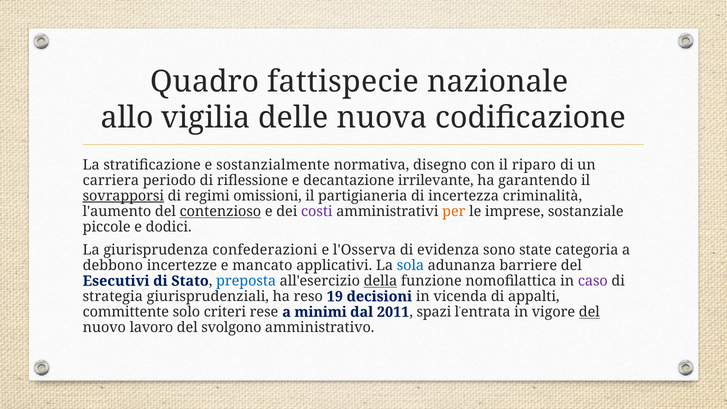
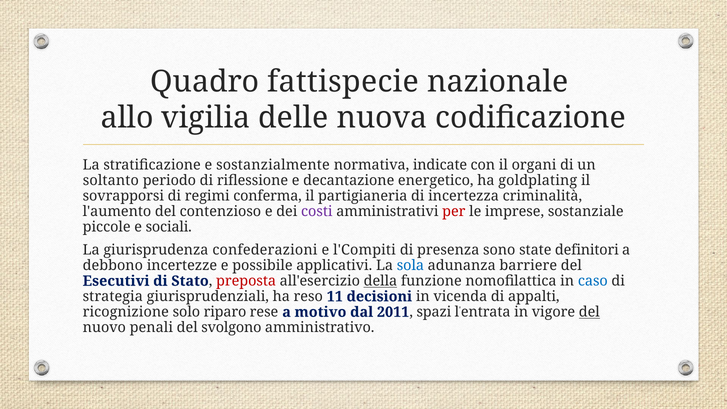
disegno: disegno -> indicate
riparo: riparo -> organi
carriera: carriera -> soltanto
irrilevante: irrilevante -> energetico
garantendo: garantendo -> goldplating
sovrapporsi underline: present -> none
omissioni: omissioni -> conferma
contenzioso underline: present -> none
per colour: orange -> red
dodici: dodici -> sociali
l'Osserva: l'Osserva -> l'Compiti
evidenza: evidenza -> presenza
categoria: categoria -> definitori
mancato: mancato -> possibile
preposta colour: blue -> red
caso colour: purple -> blue
19: 19 -> 11
committente: committente -> ricognizione
criteri: criteri -> riparo
minimi: minimi -> motivo
lavoro: lavoro -> penali
